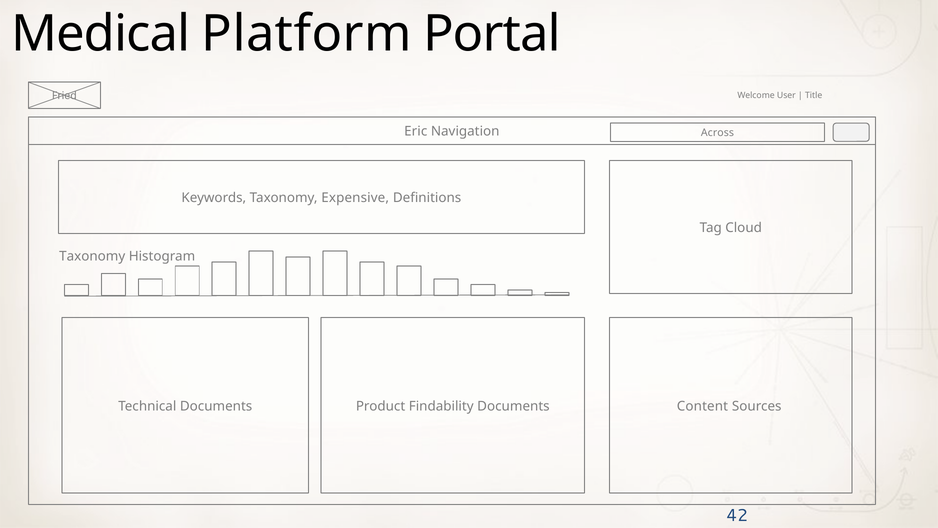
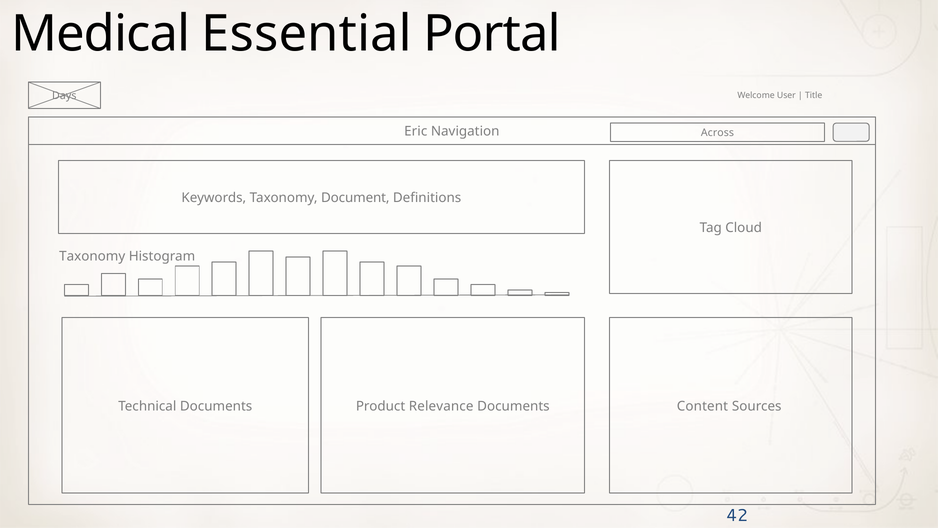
Platform: Platform -> Essential
Fried: Fried -> Days
Expensive: Expensive -> Document
Findability: Findability -> Relevance
